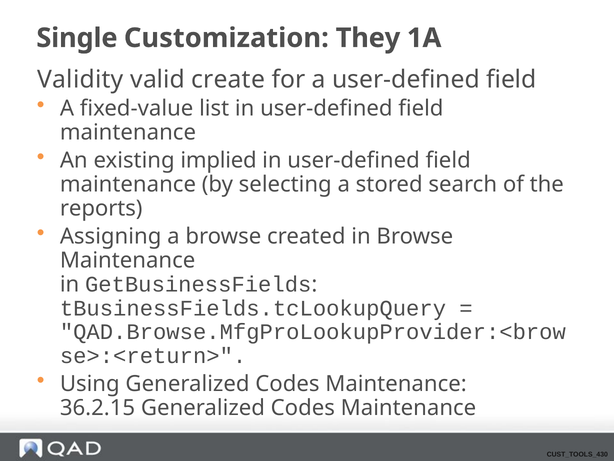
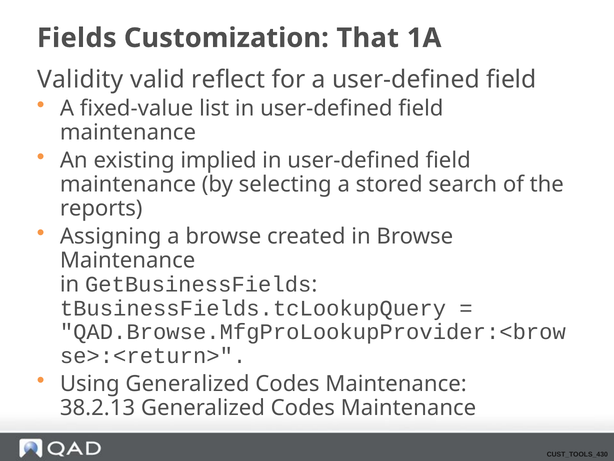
Single: Single -> Fields
They: They -> That
create: create -> reflect
36.2.15: 36.2.15 -> 38.2.13
